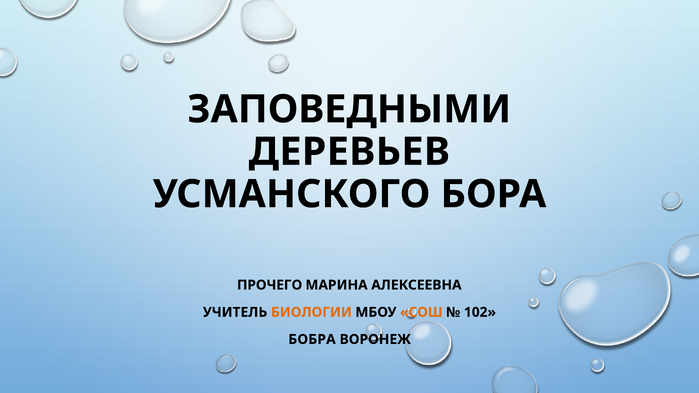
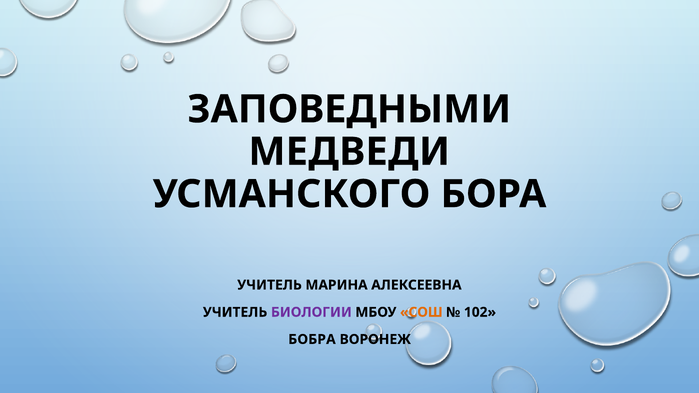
ДЕРЕВЬЕВ: ДЕРЕВЬЕВ -> МЕДВЕДИ
ПРОЧЕГО at (270, 285): ПРОЧЕГО -> УЧИТЕЛЬ
БИОЛОГИИ colour: orange -> purple
